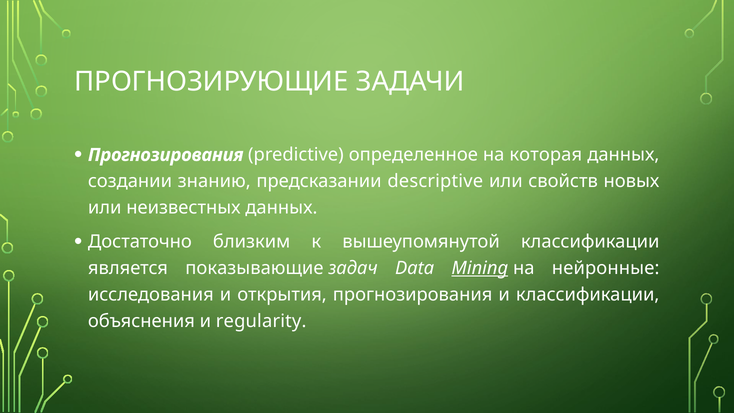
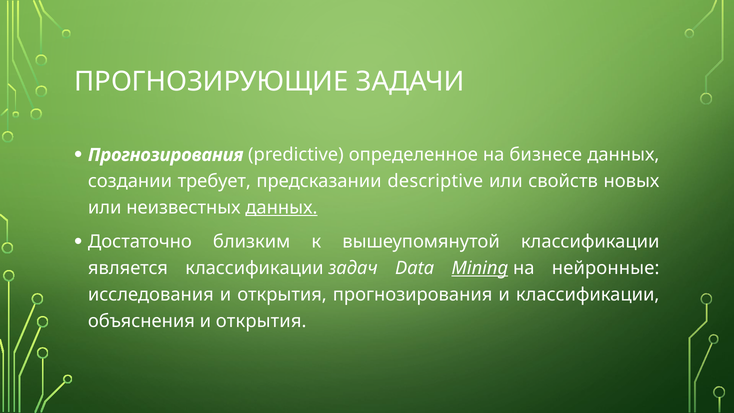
которая: которая -> бизнесе
знанию: знанию -> требует
данных at (281, 208) underline: none -> present
является показывающие: показывающие -> классификации
объяснения и regularity: regularity -> открытия
